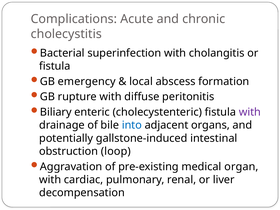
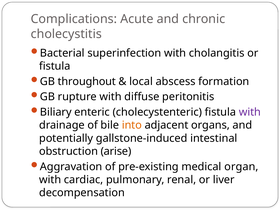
emergency: emergency -> throughout
into colour: blue -> orange
loop: loop -> arise
